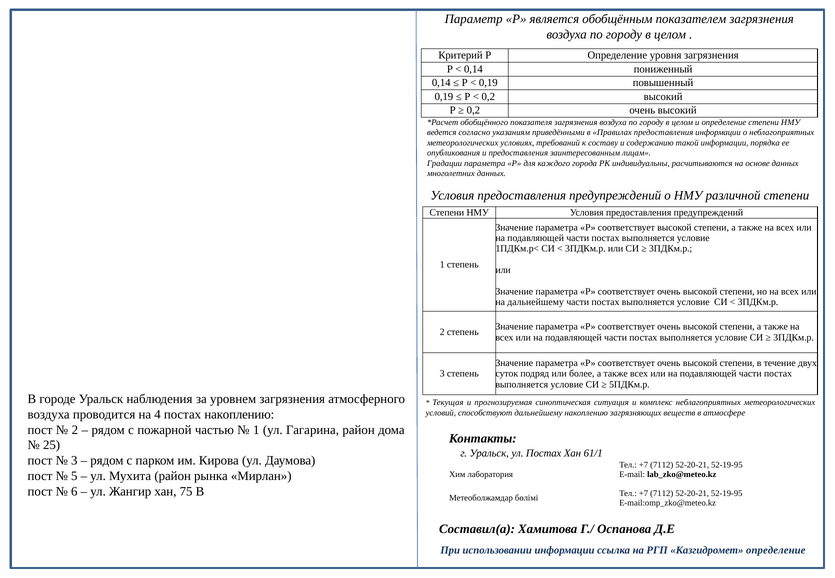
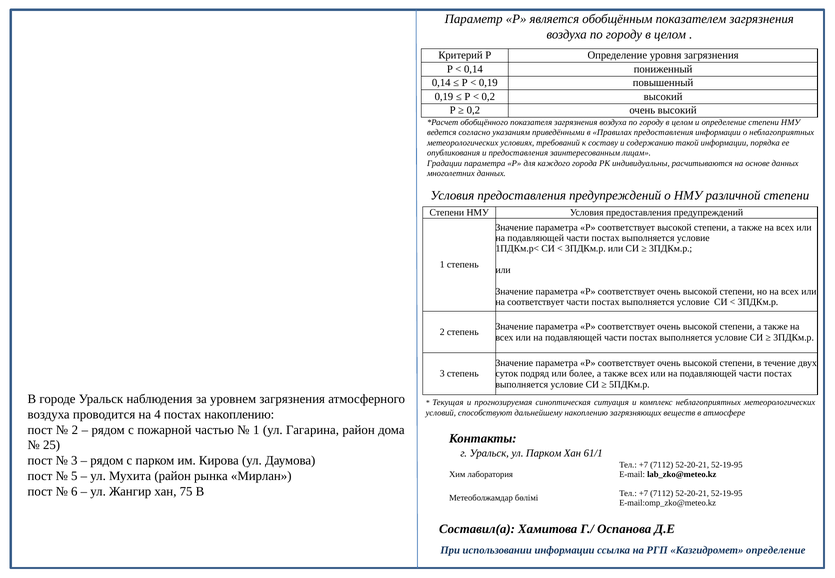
на дальнейшему: дальнейшему -> соответствует
ул Постах: Постах -> Парком
